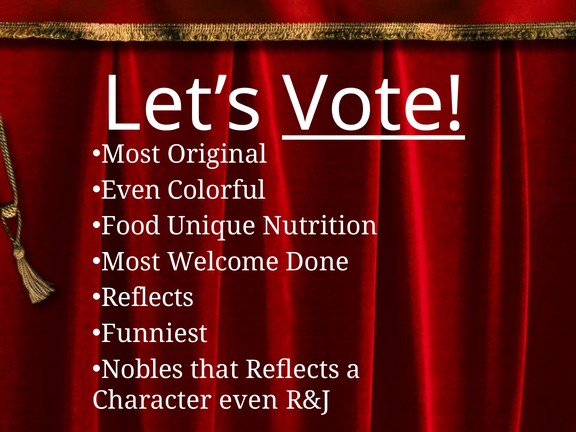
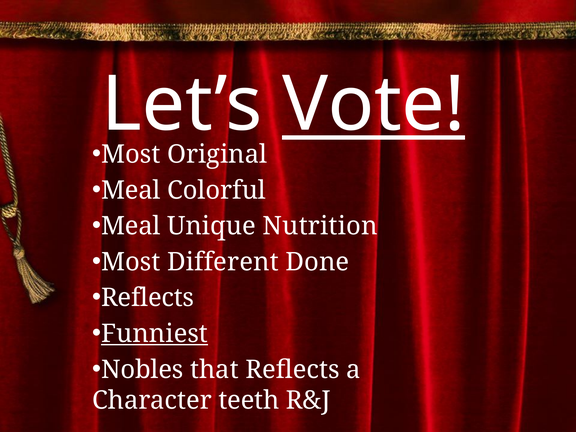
Even at (131, 190): Even -> Meal
Food at (131, 226): Food -> Meal
Welcome: Welcome -> Different
Funniest underline: none -> present
Character even: even -> teeth
